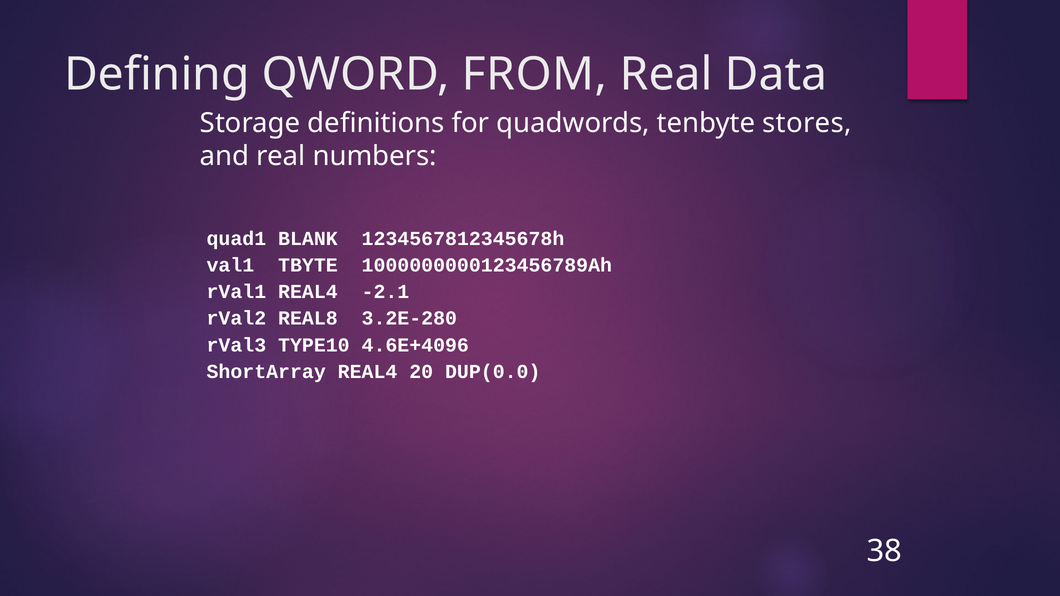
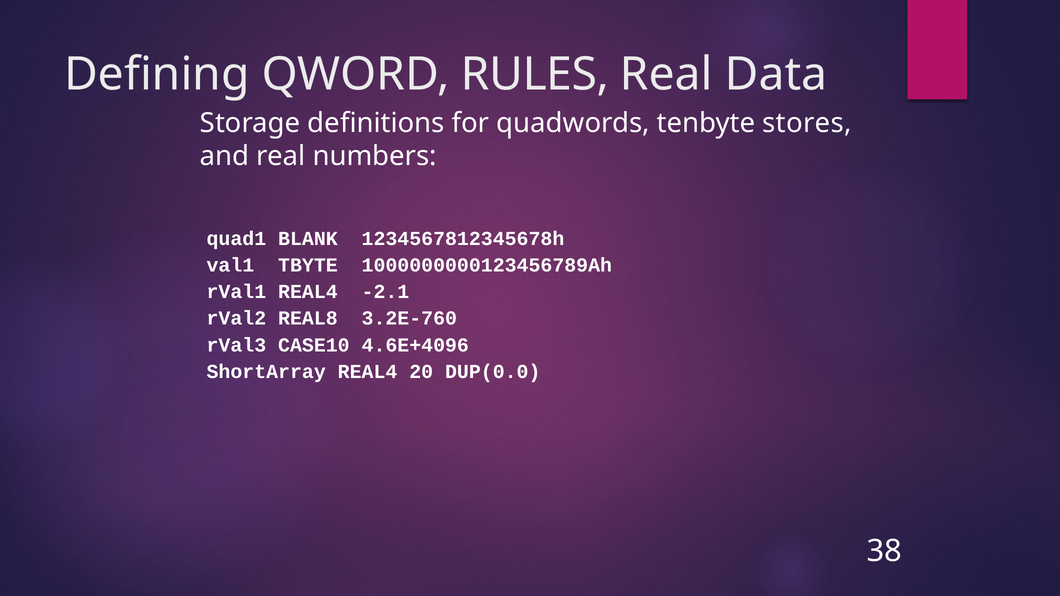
FROM: FROM -> RULES
3.2E-280: 3.2E-280 -> 3.2E-760
TYPE10: TYPE10 -> CASE10
